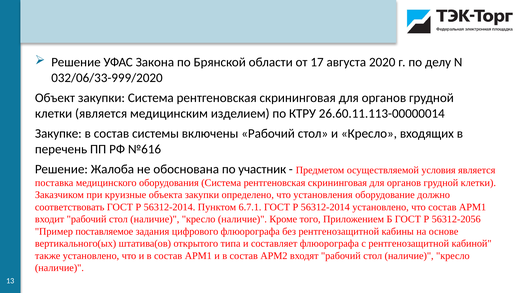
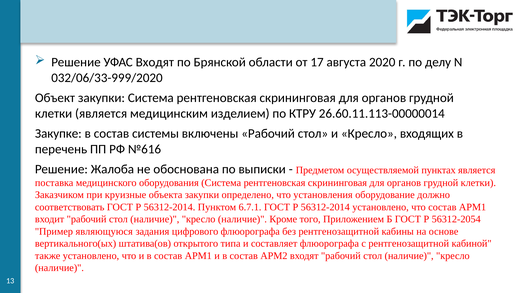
УФАС Закона: Закона -> Входят
участник: участник -> выписки
условия: условия -> пунктах
56312-2056: 56312-2056 -> 56312-2054
поставляемое: поставляемое -> являющуюся
